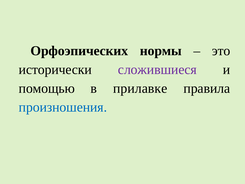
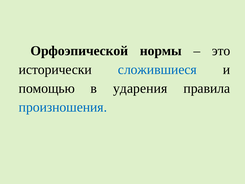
Орфоэпических: Орфоэпических -> Орфоэпической
сложившиеся colour: purple -> blue
прилавке: прилавке -> ударения
